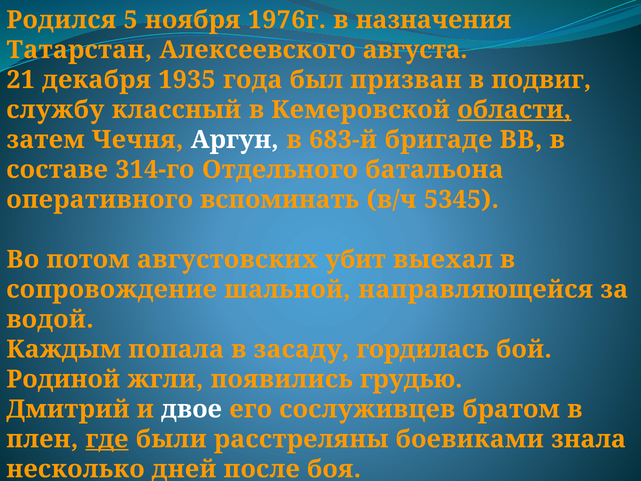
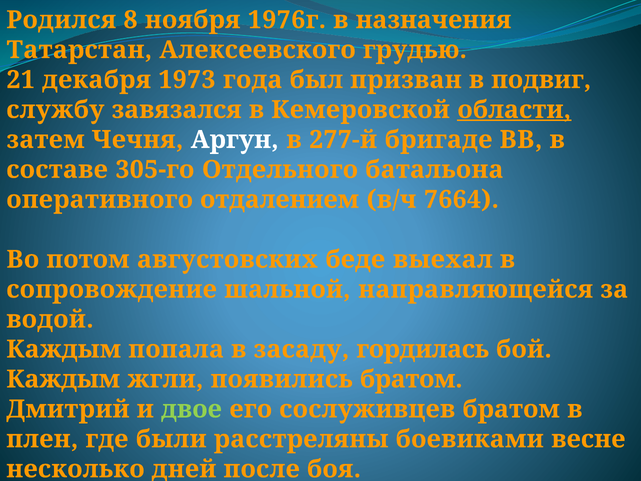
5: 5 -> 8
августа: августа -> грудью
1935: 1935 -> 1973
классный: классный -> завязался
683-й: 683-й -> 277-й
314-го: 314-го -> 305-го
вспоминать: вспоминать -> отдалением
5345: 5345 -> 7664
убит: убит -> беде
Родиной at (63, 379): Родиной -> Каждым
появились грудью: грудью -> братом
двое colour: white -> light green
где underline: present -> none
знала: знала -> весне
